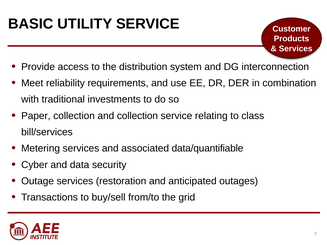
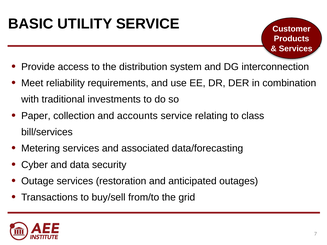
and collection: collection -> accounts
data/quantifiable: data/quantifiable -> data/forecasting
